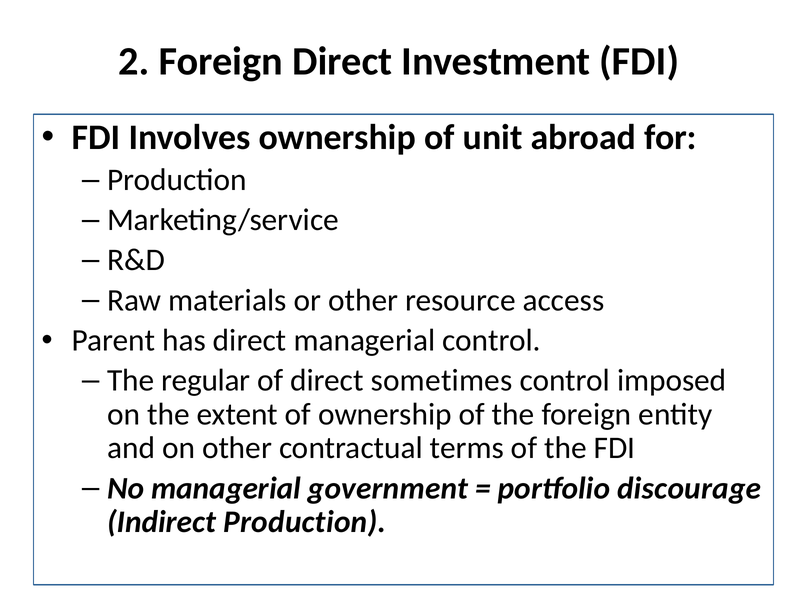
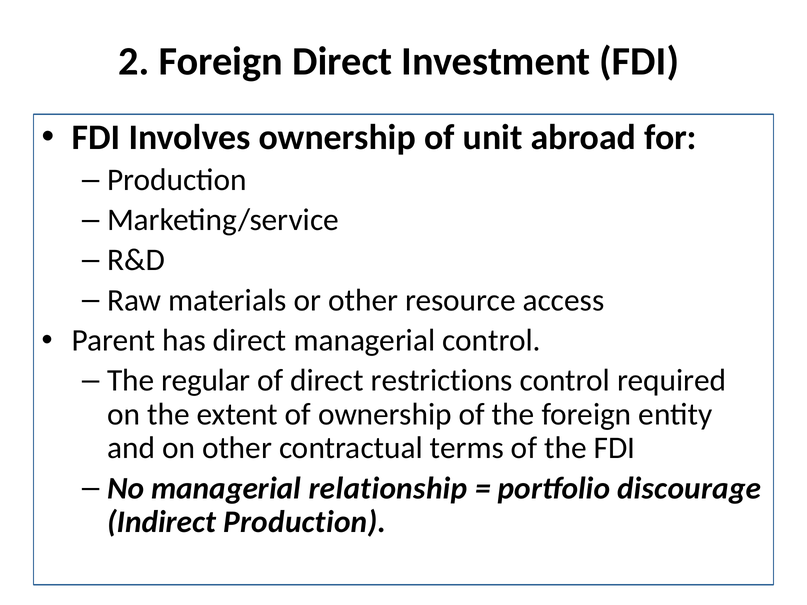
sometimes: sometimes -> restrictions
imposed: imposed -> required
government: government -> relationship
